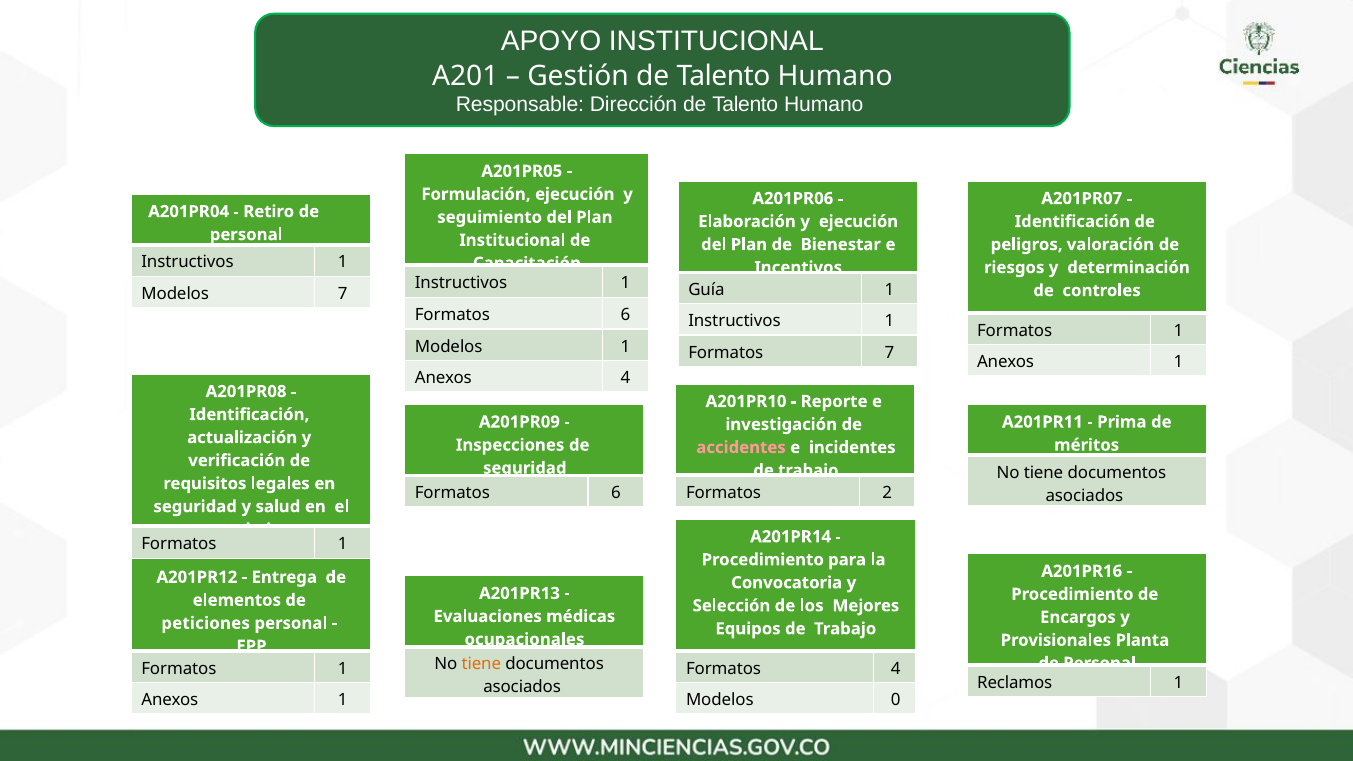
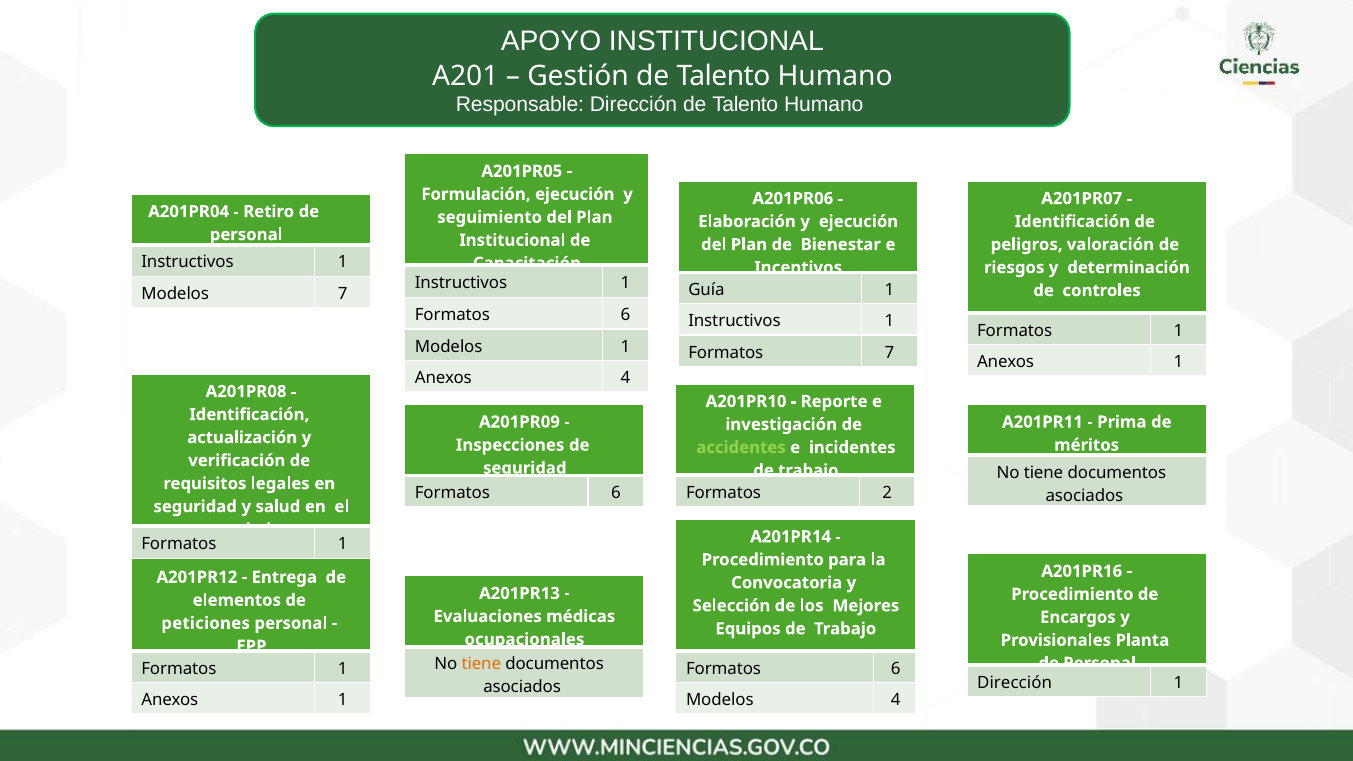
accidentes colour: pink -> light green
4 at (896, 669): 4 -> 6
Reclamos at (1015, 683): Reclamos -> Dirección
Modelos 0: 0 -> 4
